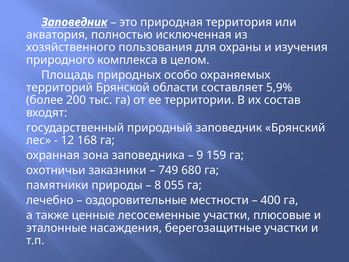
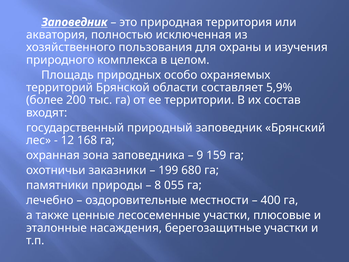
749: 749 -> 199
